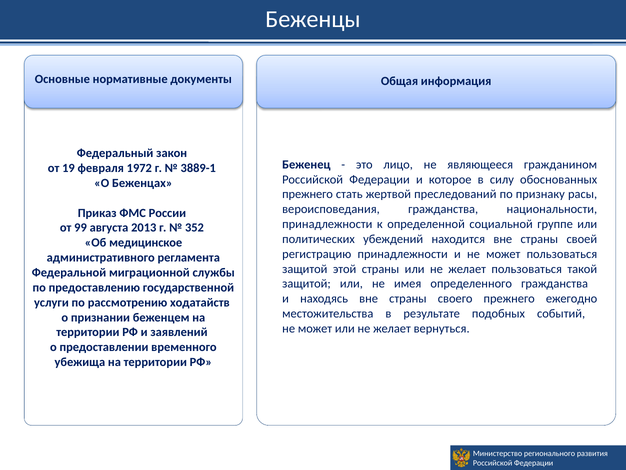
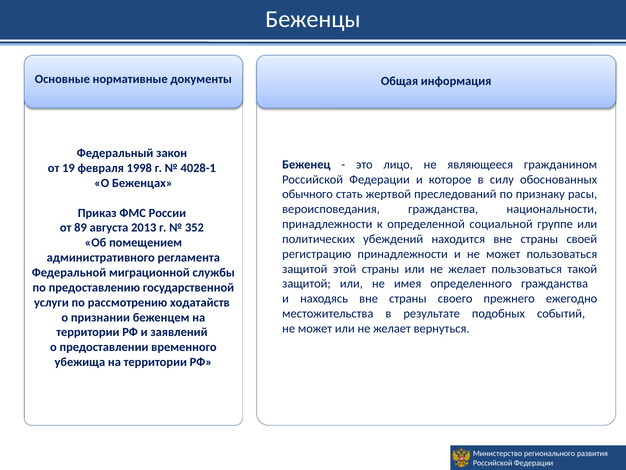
1972: 1972 -> 1998
3889-1: 3889-1 -> 4028-1
прежнего at (308, 194): прежнего -> обычного
99: 99 -> 89
медицинское: медицинское -> помещением
